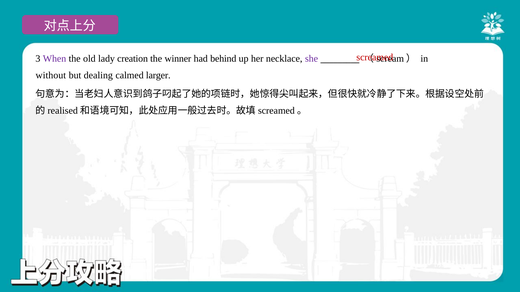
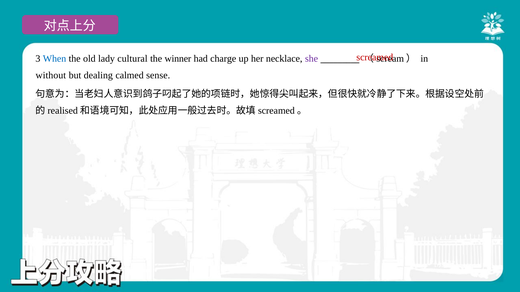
When colour: purple -> blue
creation: creation -> cultural
behind: behind -> charge
larger: larger -> sense
